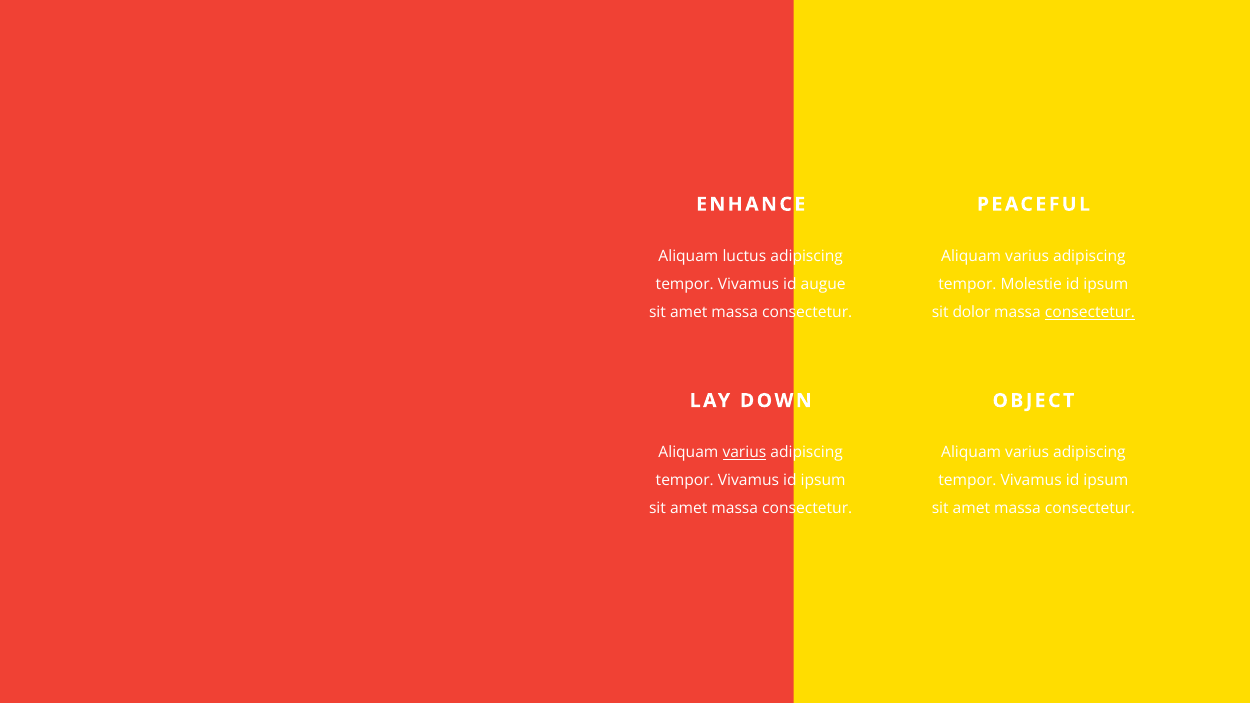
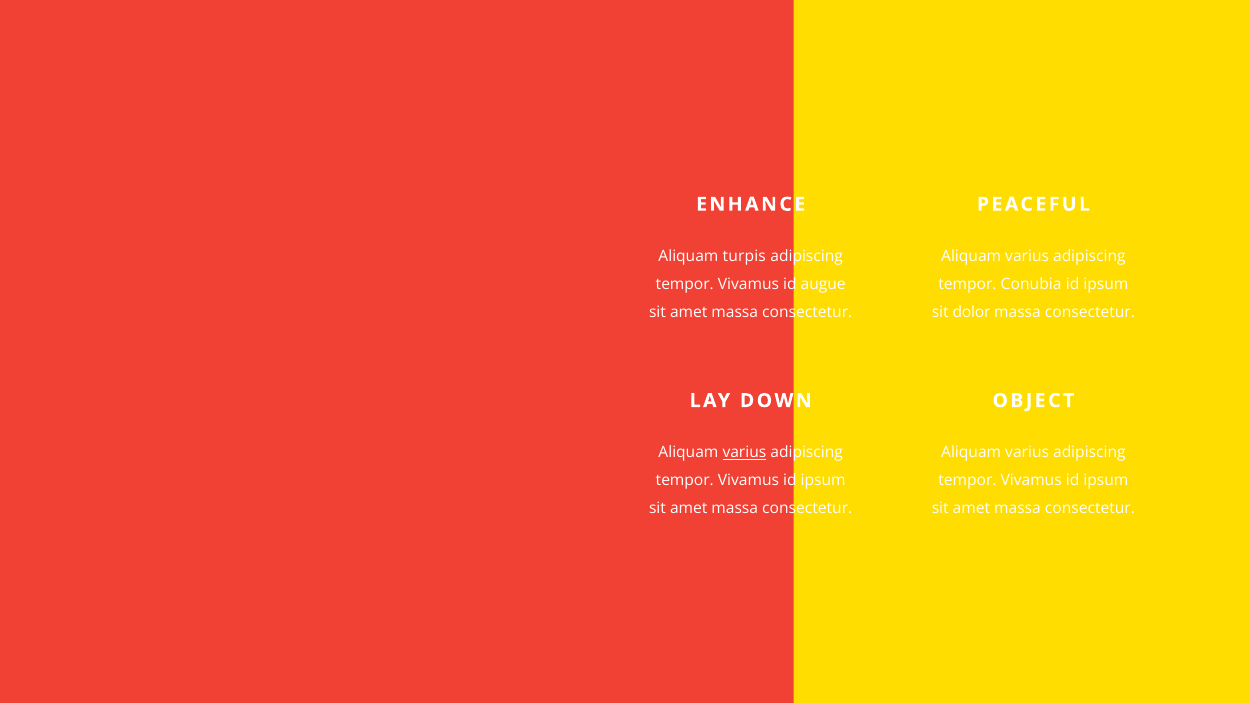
luctus: luctus -> turpis
Molestie: Molestie -> Conubia
consectetur at (1090, 312) underline: present -> none
